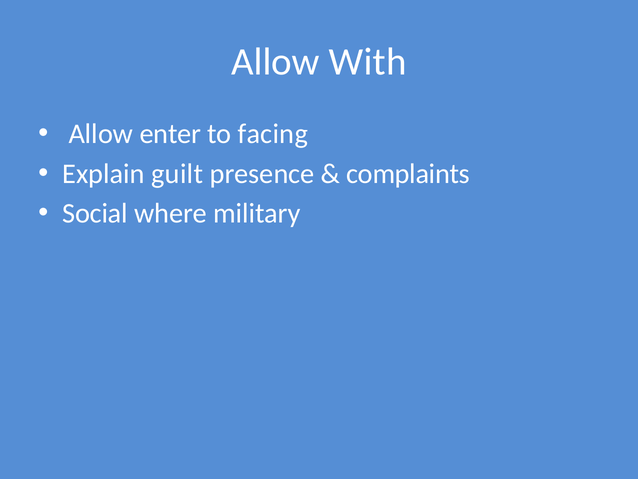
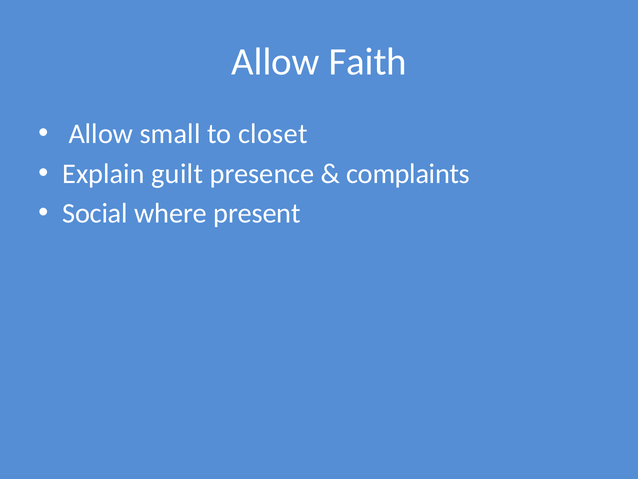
With: With -> Faith
enter: enter -> small
facing: facing -> closet
military: military -> present
